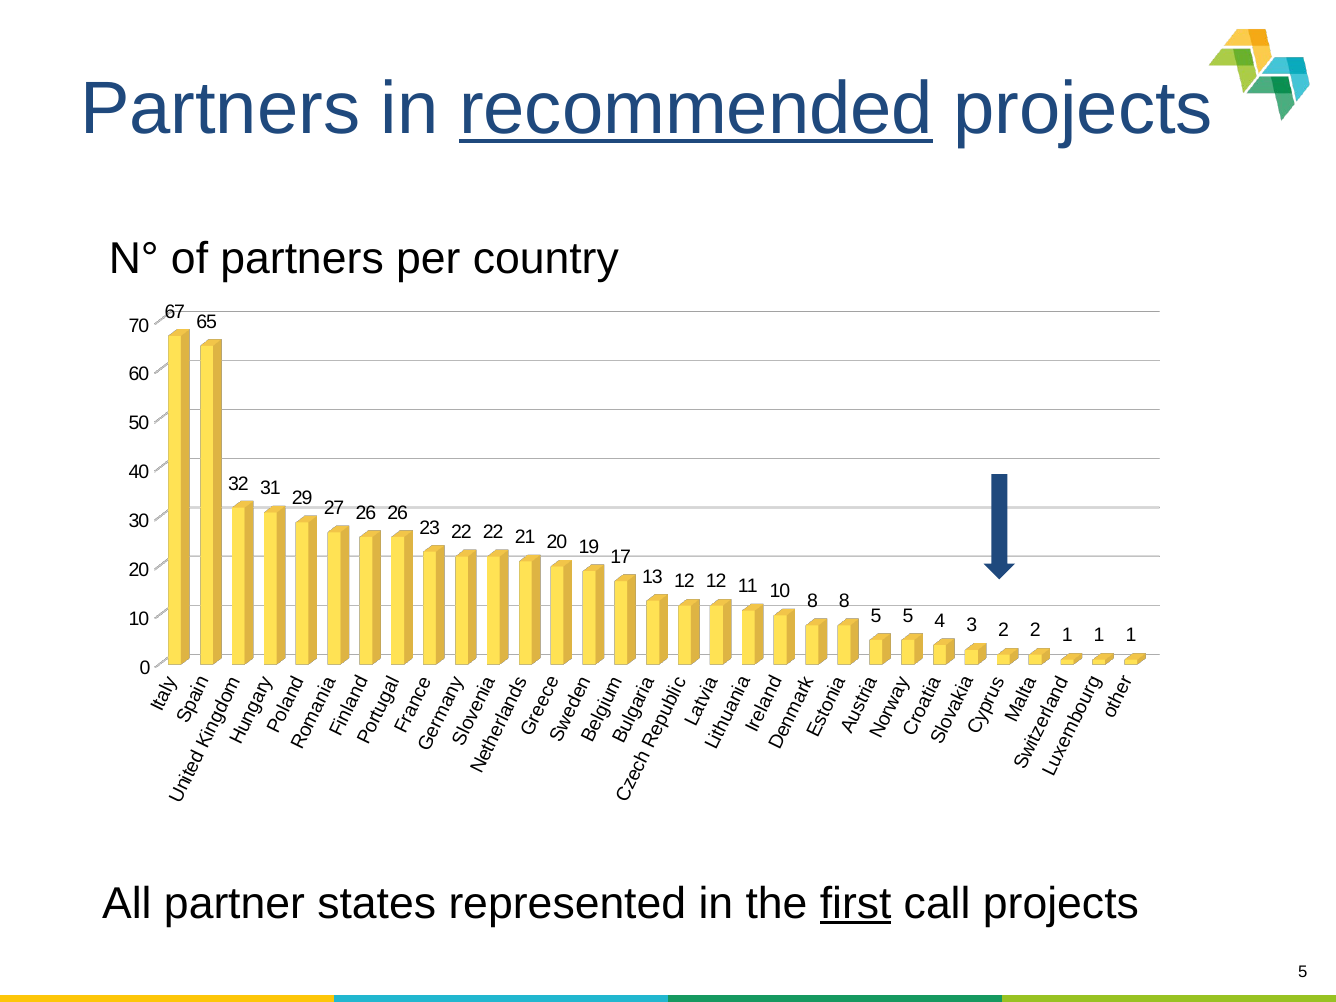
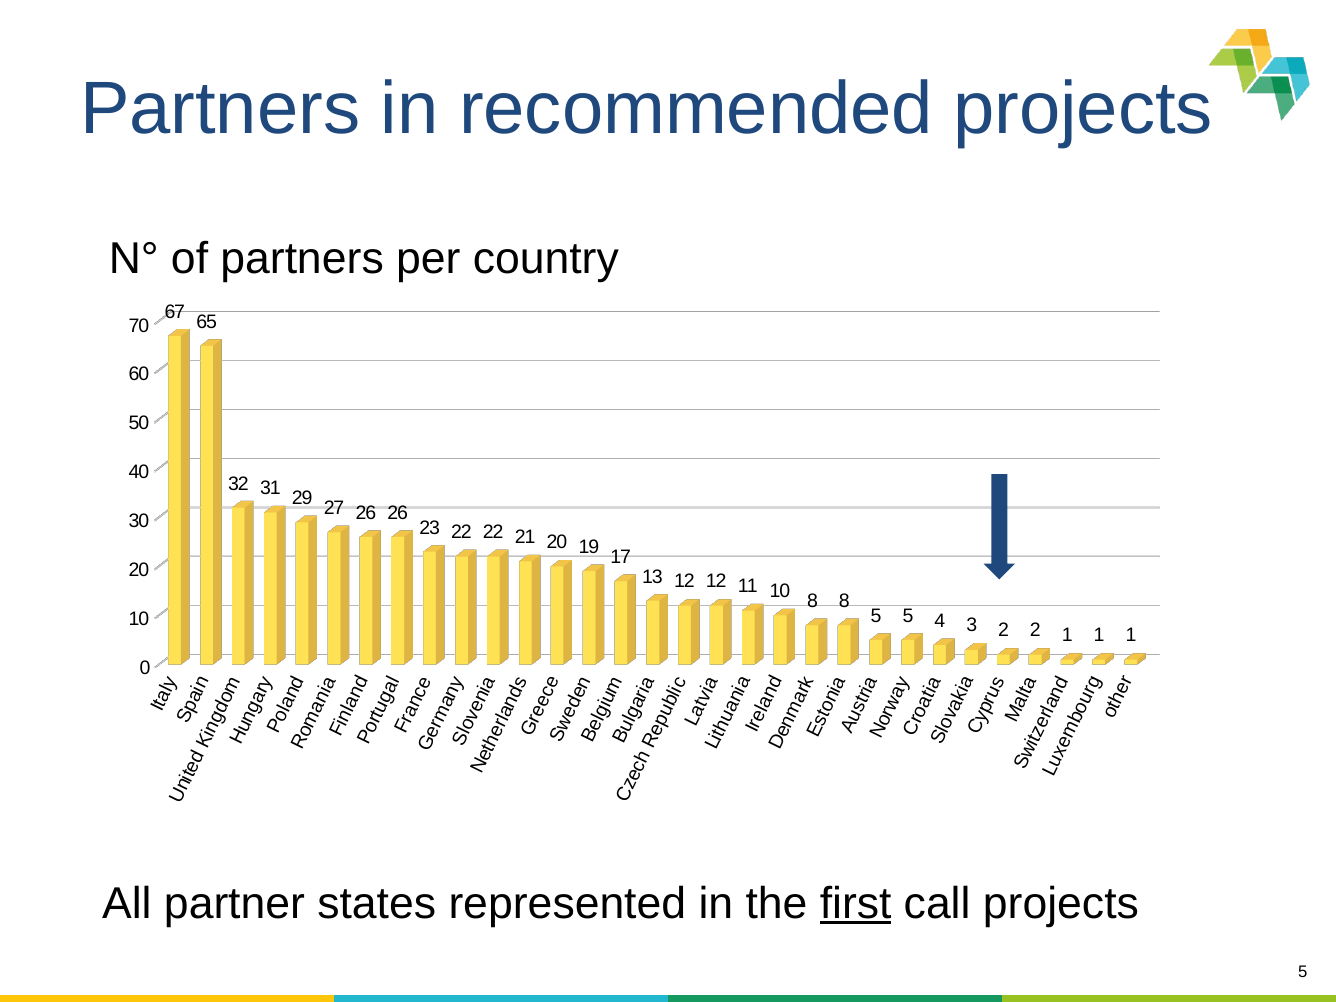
recommended underline: present -> none
